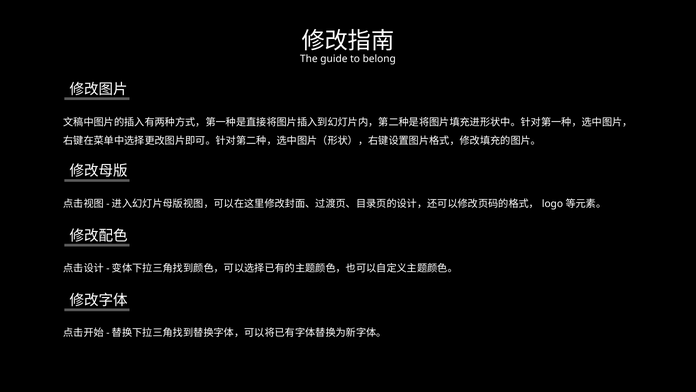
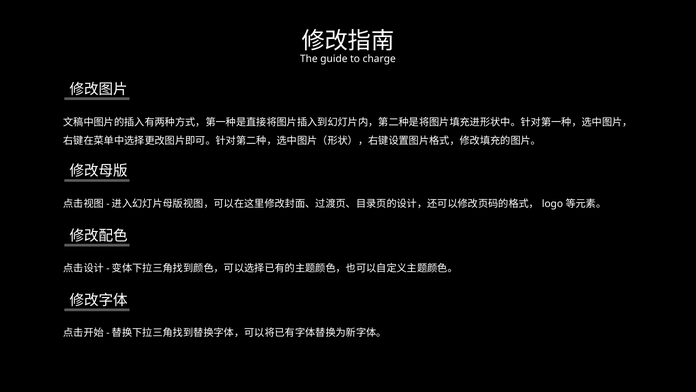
belong: belong -> charge
